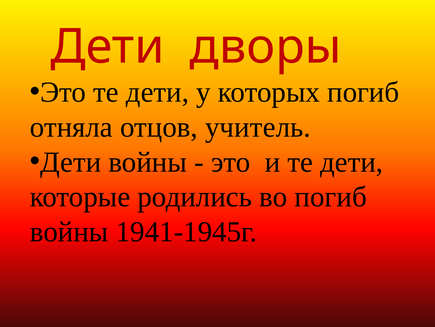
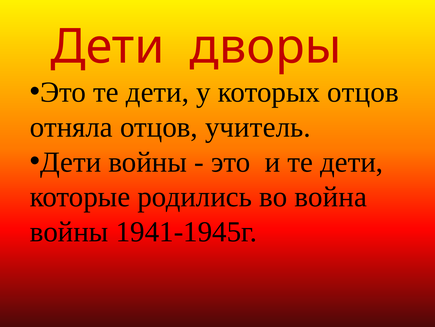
которых погиб: погиб -> отцов
во погиб: погиб -> война
